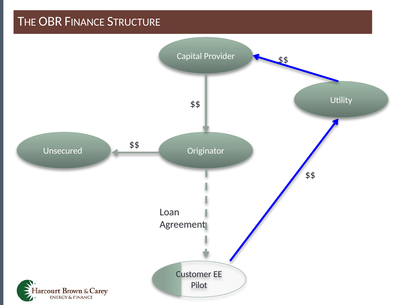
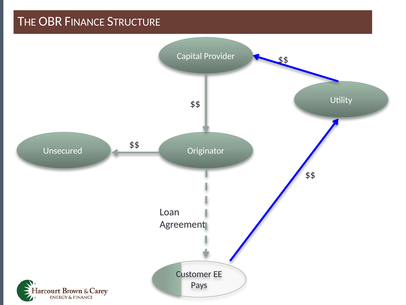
Pilot: Pilot -> Pays
